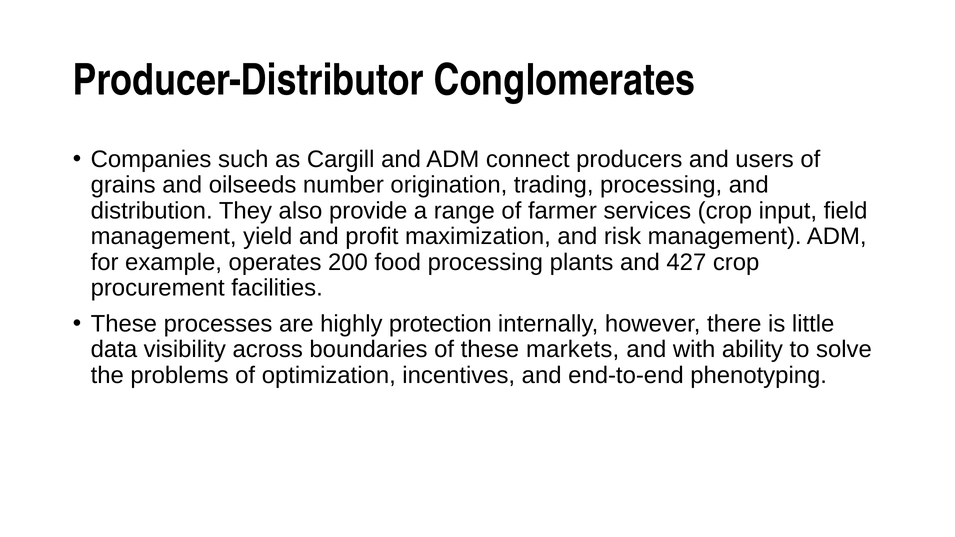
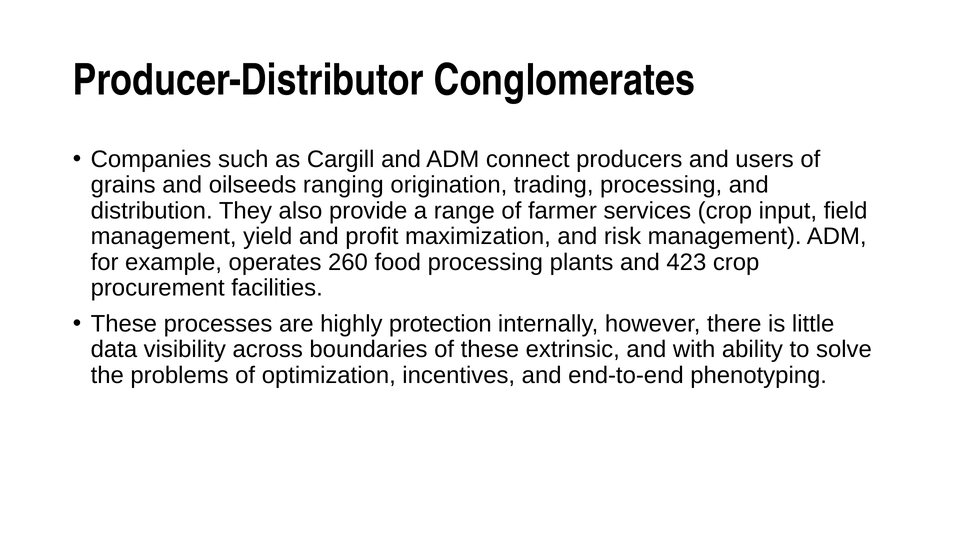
number: number -> ranging
200: 200 -> 260
427: 427 -> 423
markets: markets -> extrinsic
